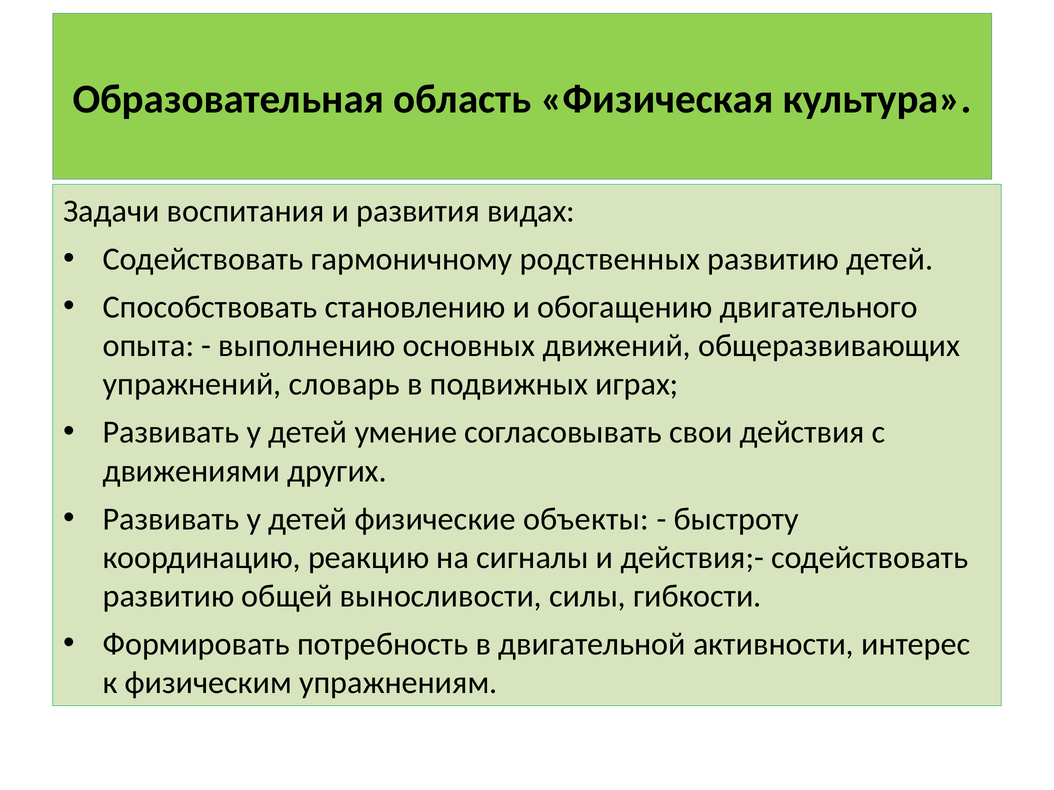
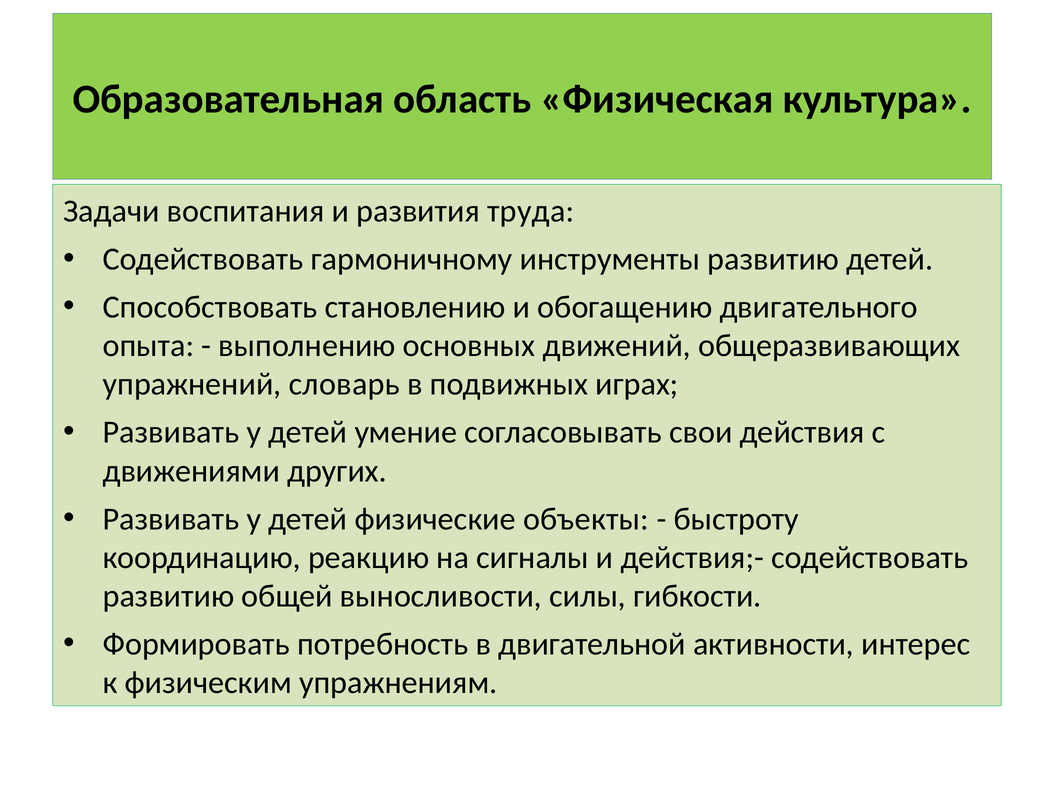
видах: видах -> труда
родственных: родственных -> инструменты
